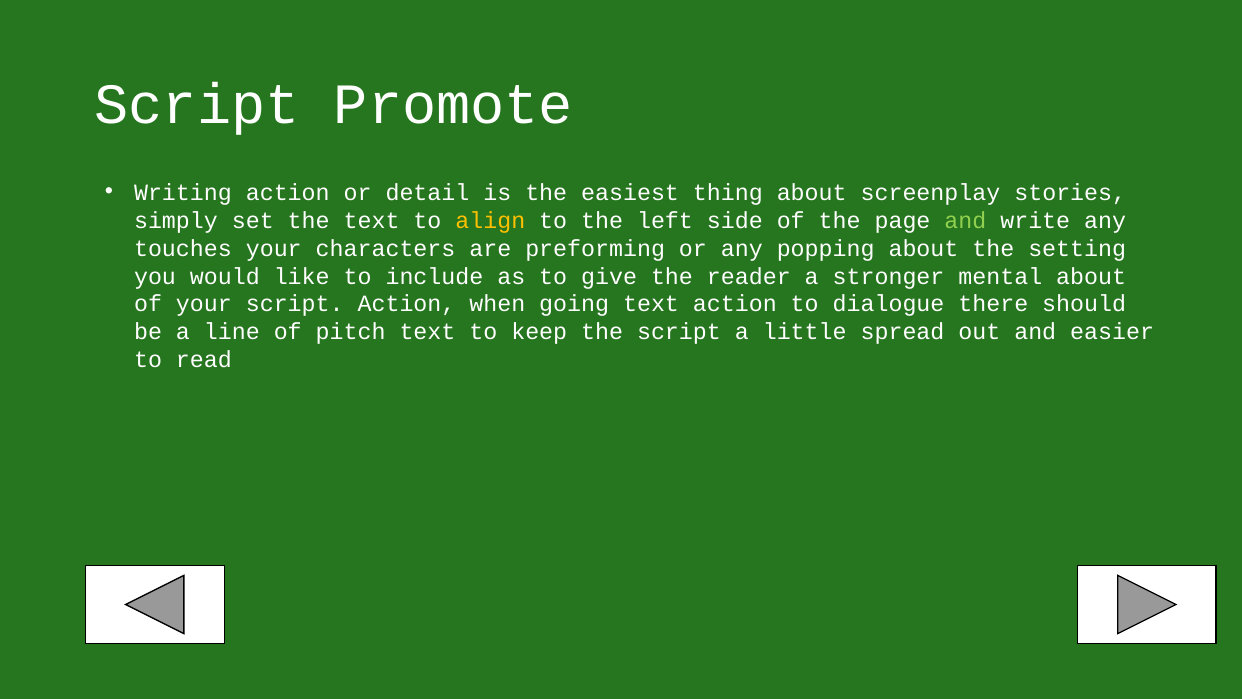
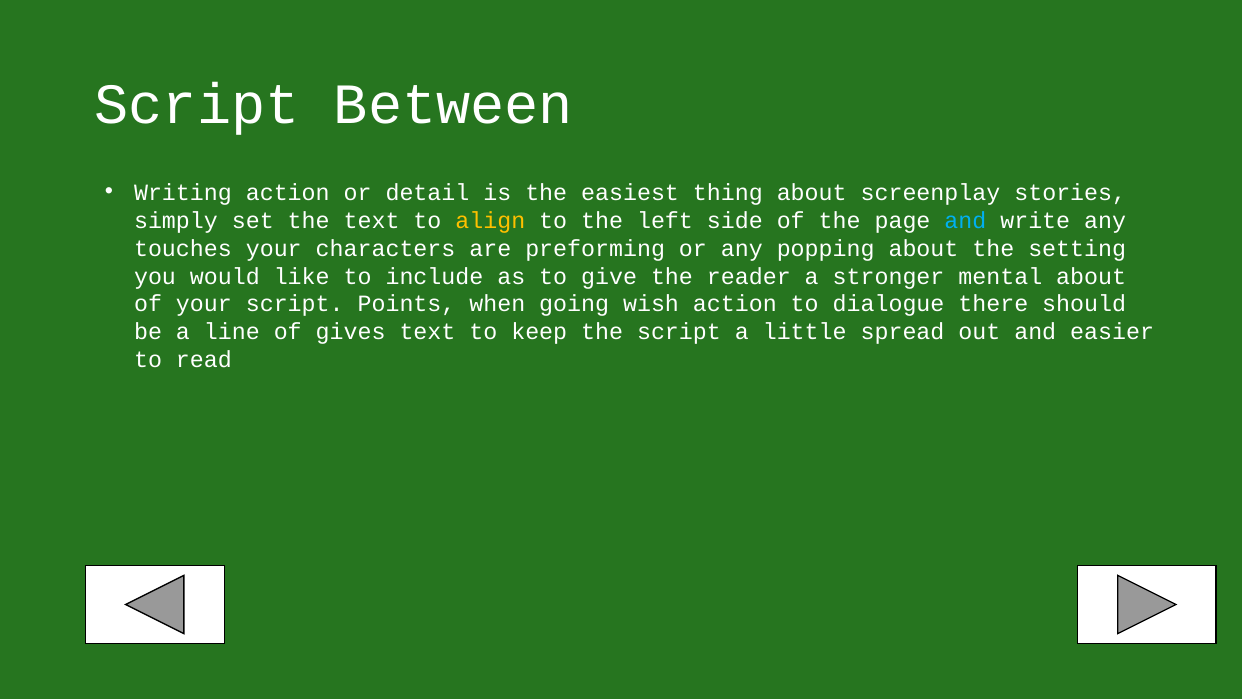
Promote: Promote -> Between
and at (965, 220) colour: light green -> light blue
script Action: Action -> Points
going text: text -> wish
pitch: pitch -> gives
